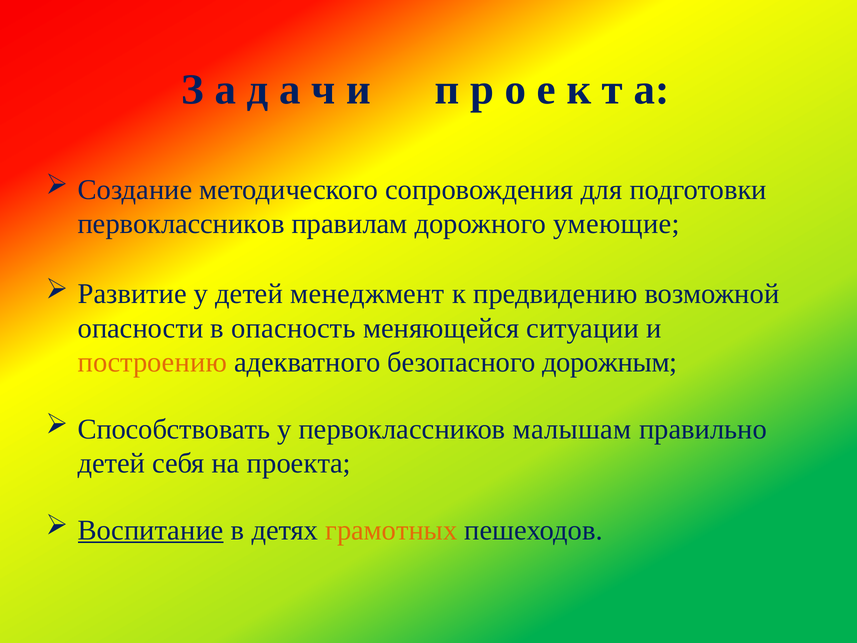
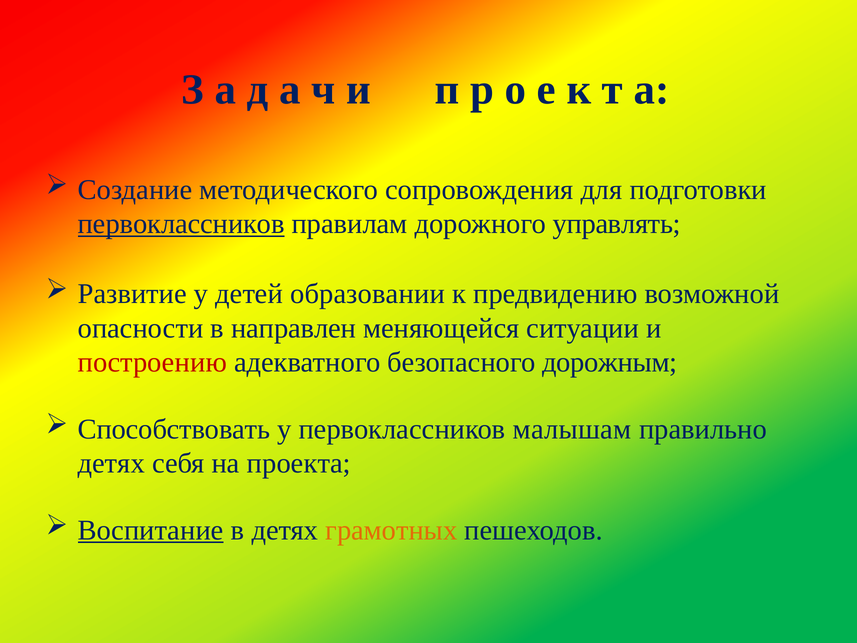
первоклассников at (181, 224) underline: none -> present
умеющие: умеющие -> управлять
менеджмент: менеджмент -> образовании
опасность: опасность -> направлен
построению colour: orange -> red
детей at (111, 463): детей -> детях
